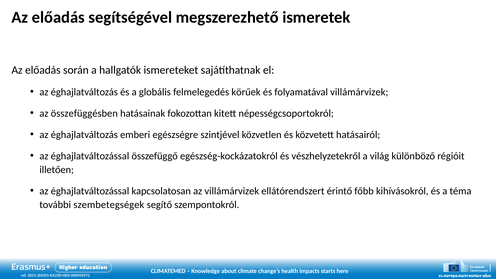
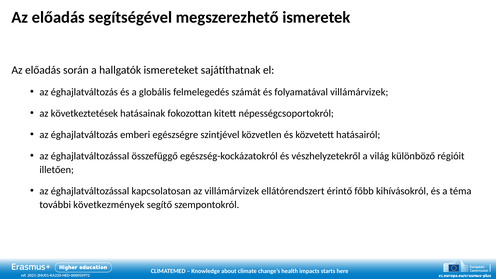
körűek: körűek -> számát
összefüggésben: összefüggésben -> következtetések
szembetegségek: szembetegségek -> következmények
